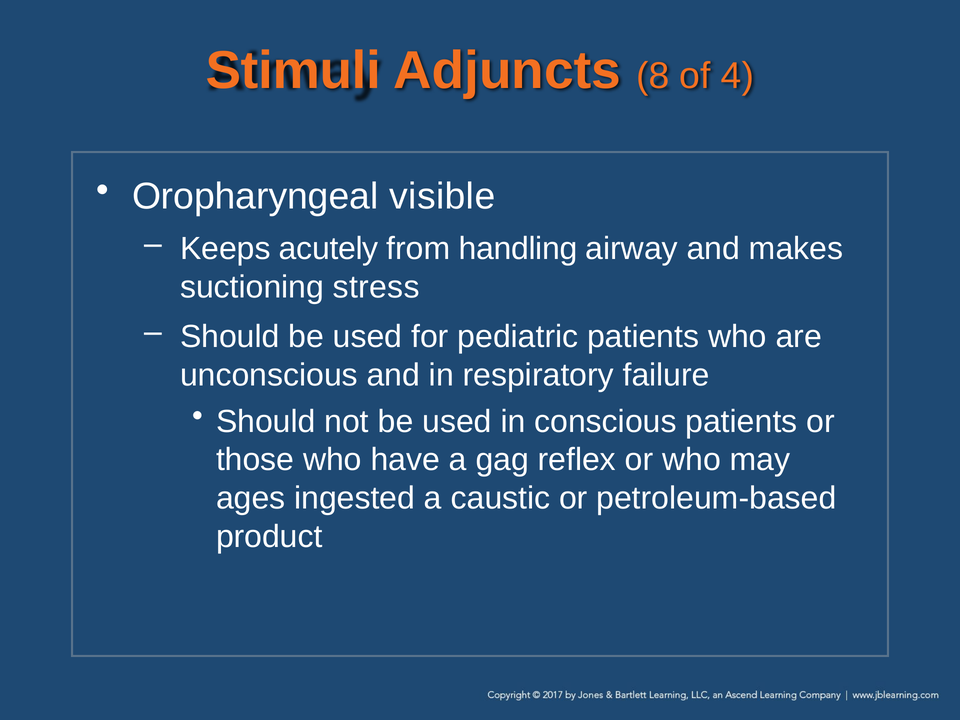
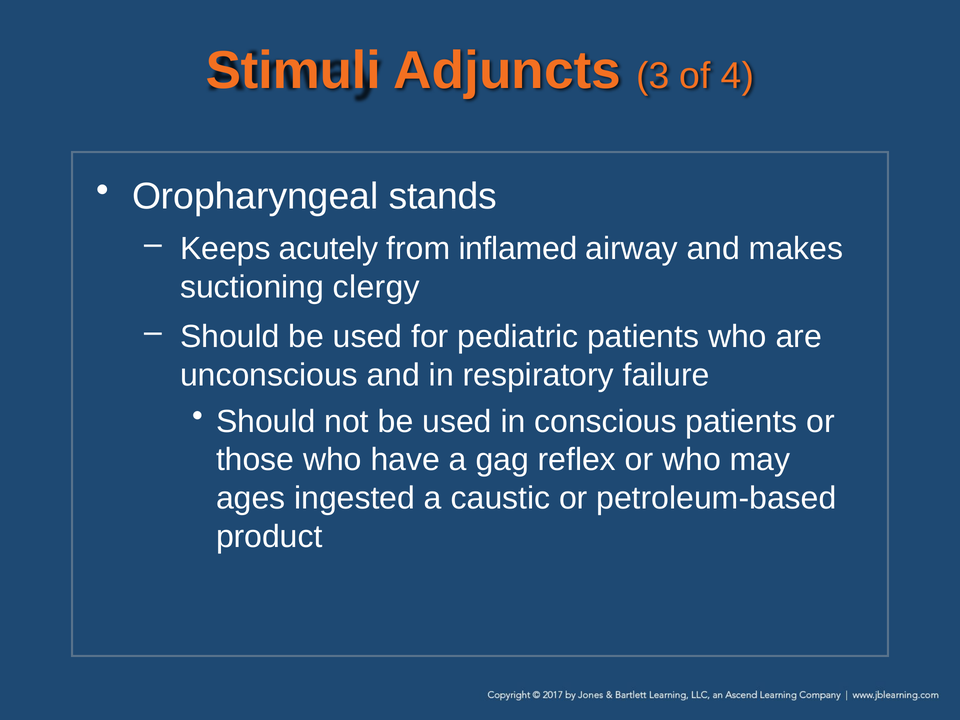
8: 8 -> 3
visible: visible -> stands
handling: handling -> inflamed
stress: stress -> clergy
